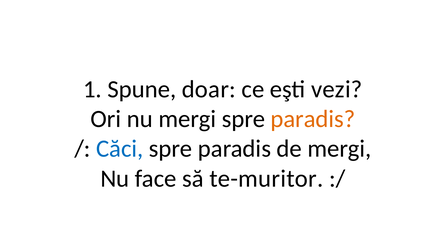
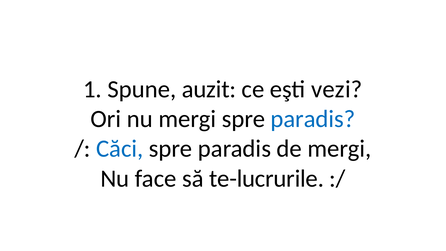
doar: doar -> auzit
paradis at (313, 119) colour: orange -> blue
te-muritor: te-muritor -> te-lucrurile
